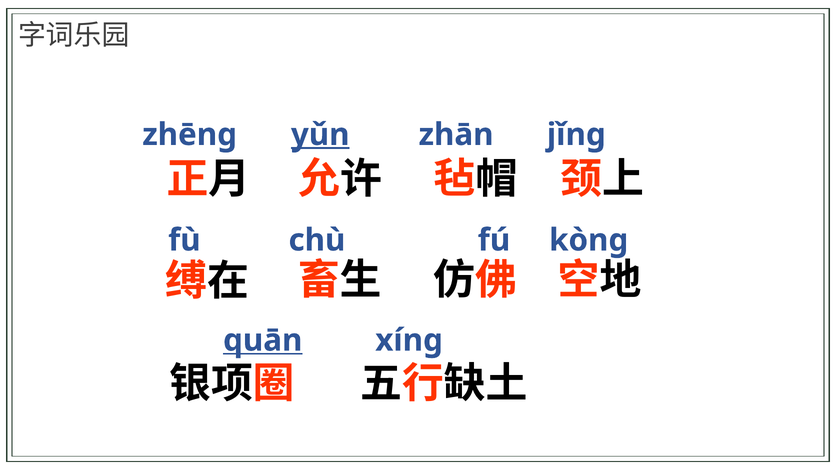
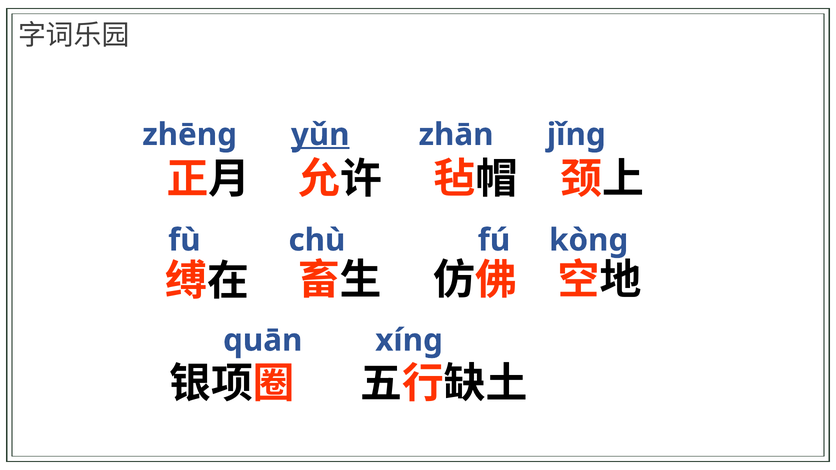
quān underline: present -> none
